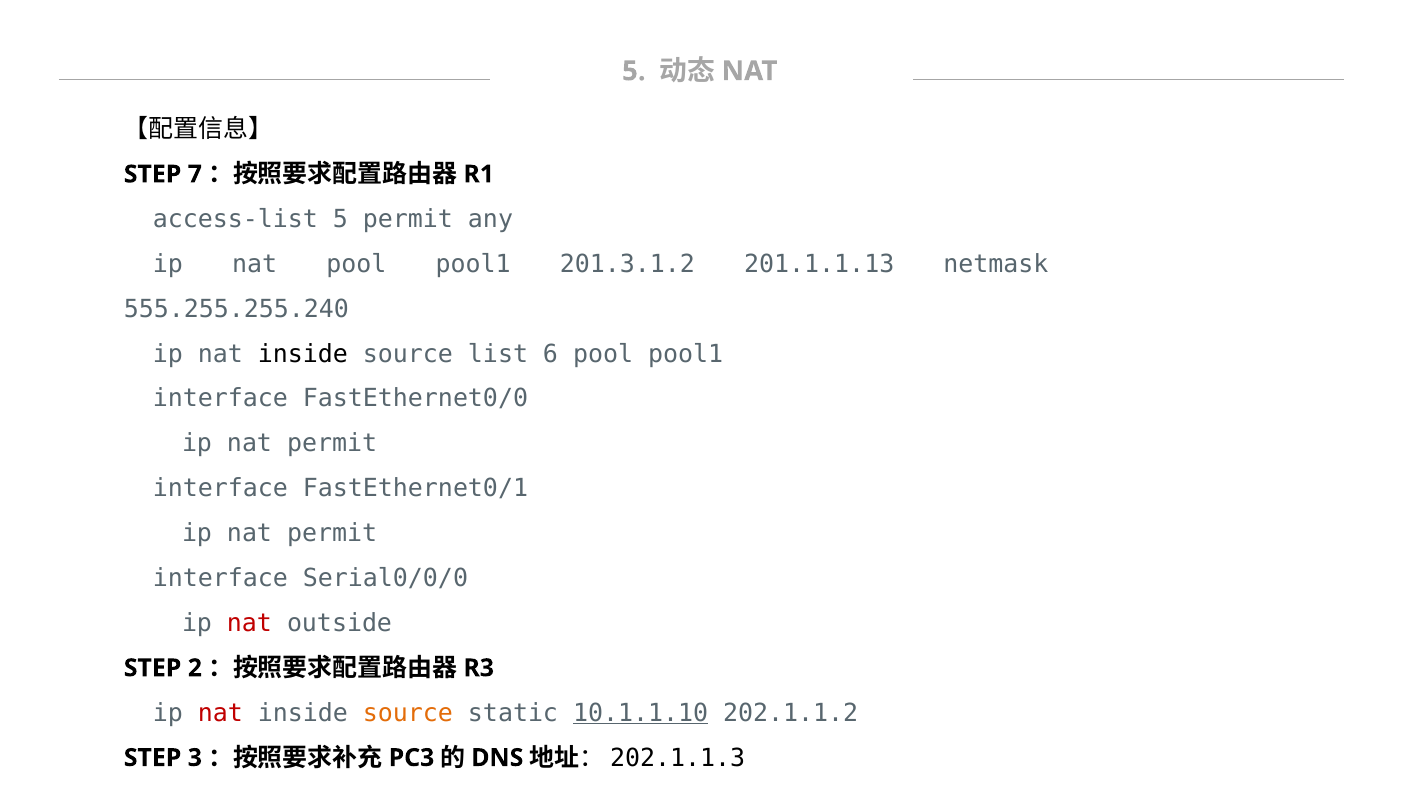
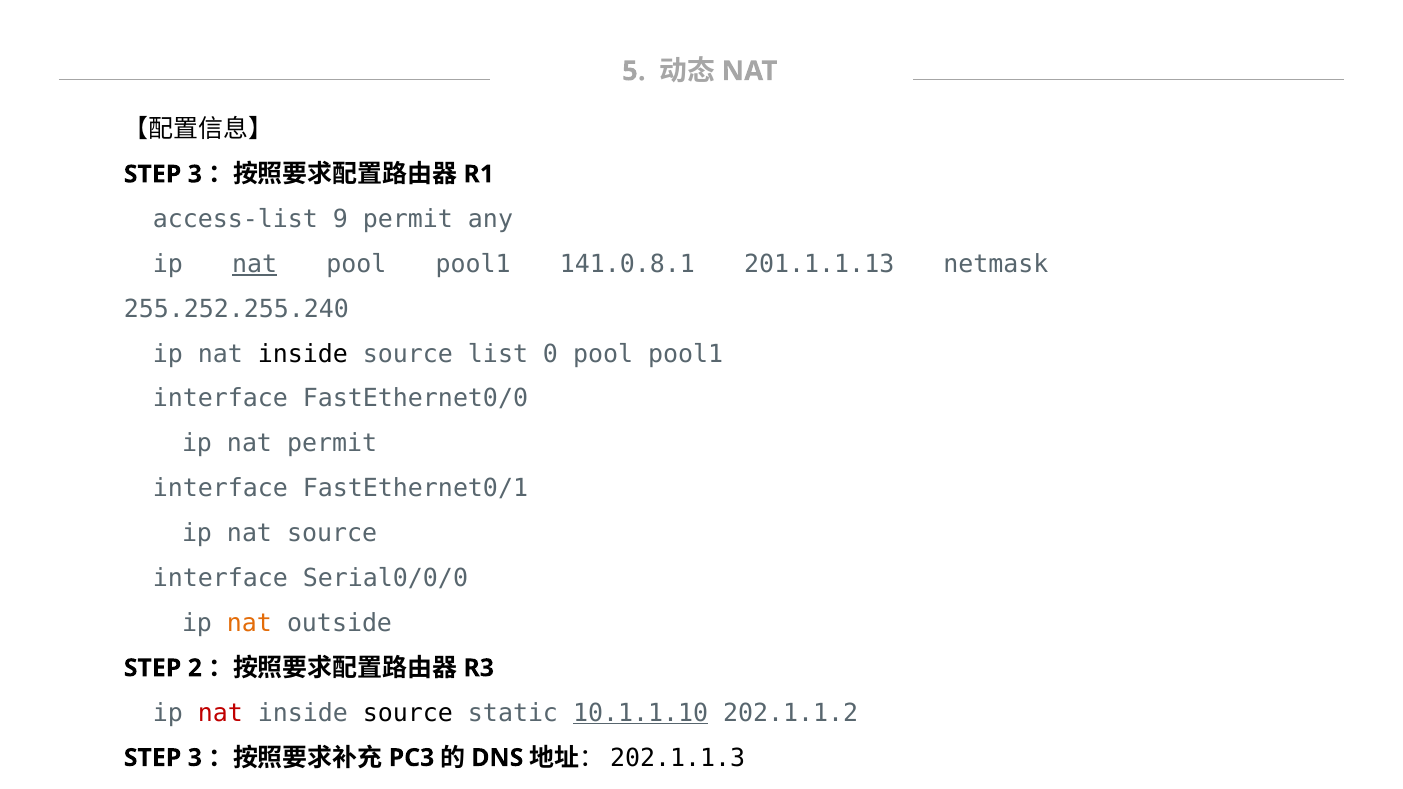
7 at (195, 174): 7 -> 3
access-list 5: 5 -> 9
nat at (255, 264) underline: none -> present
201.3.1.2: 201.3.1.2 -> 141.0.8.1
555.255.255.240: 555.255.255.240 -> 255.252.255.240
6: 6 -> 0
permit at (332, 533): permit -> source
nat at (249, 623) colour: red -> orange
source at (408, 713) colour: orange -> black
